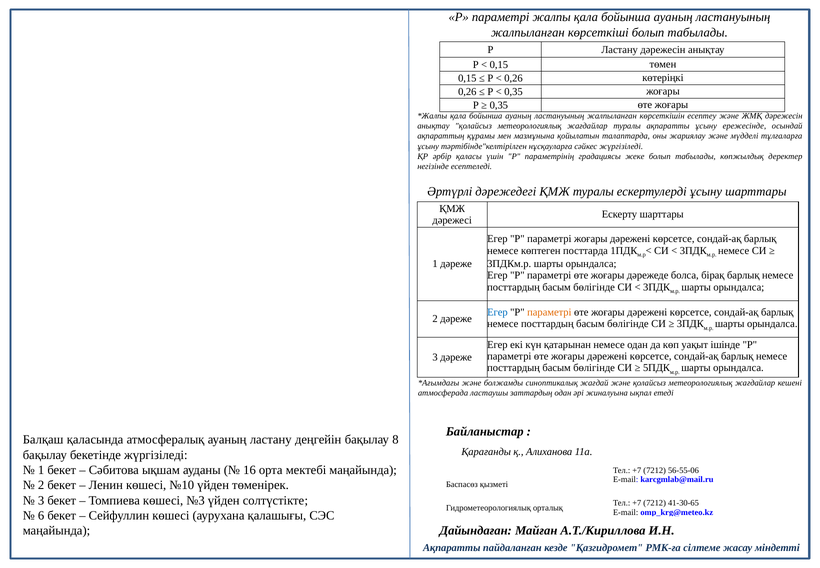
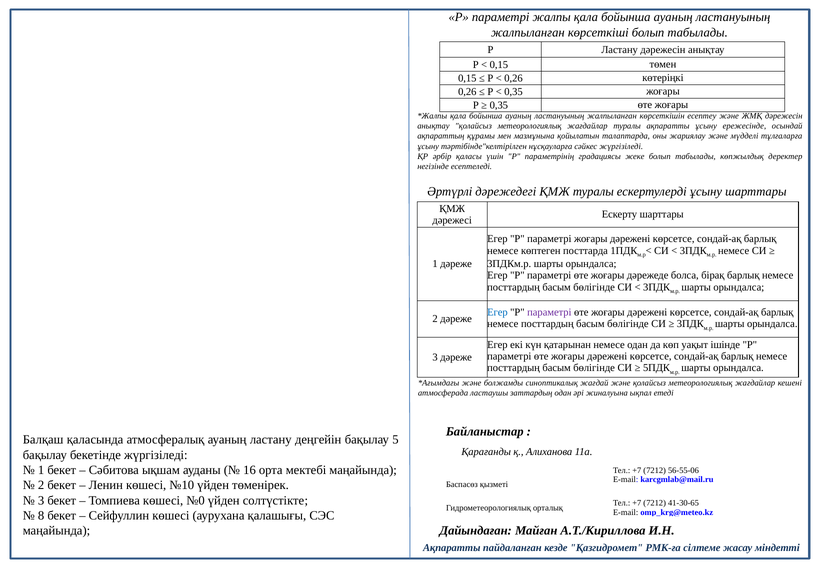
параметрі at (549, 312) colour: orange -> purple
8: 8 -> 5
№3: №3 -> №0
6: 6 -> 8
